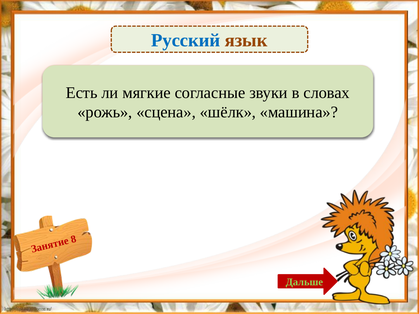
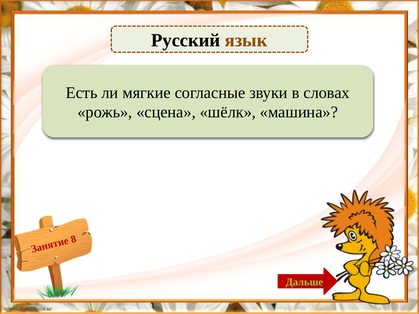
Русский colour: blue -> black
